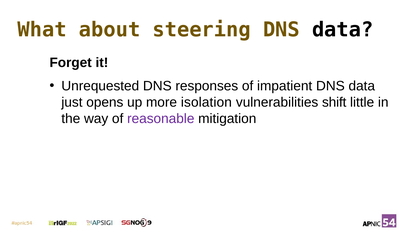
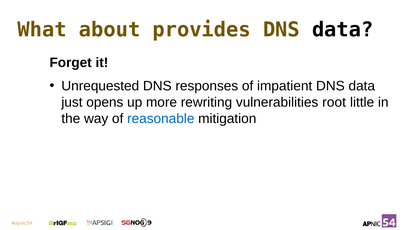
steering: steering -> provides
isolation: isolation -> rewriting
shift: shift -> root
reasonable colour: purple -> blue
